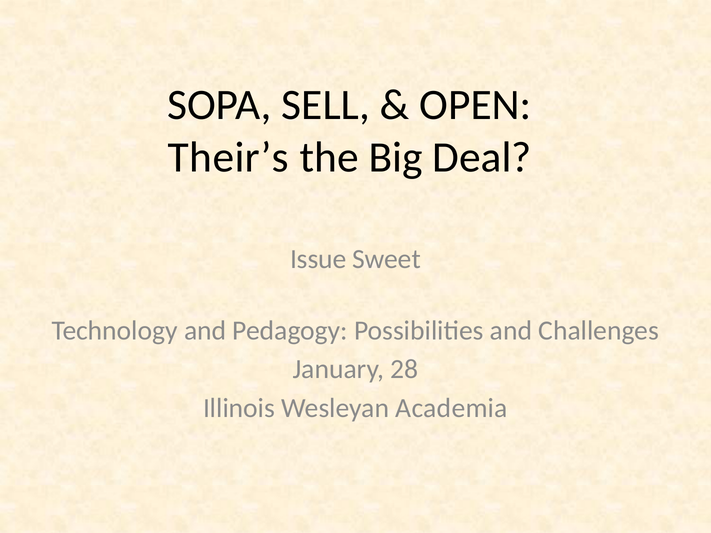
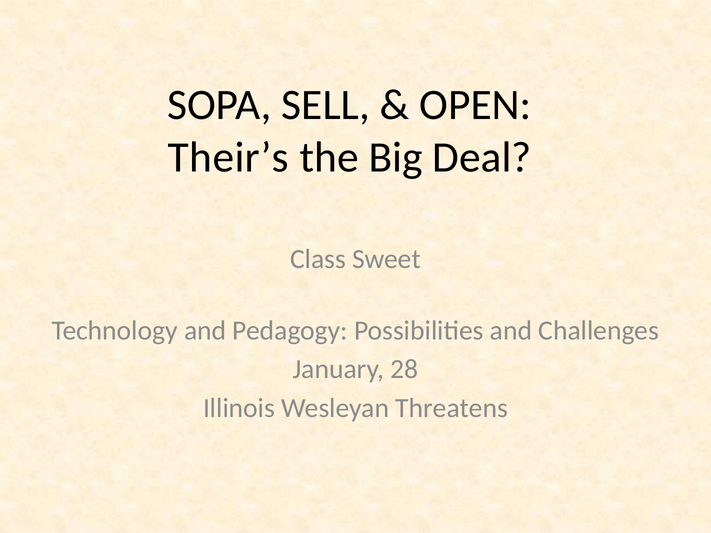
Issue: Issue -> Class
Academia: Academia -> Threatens
